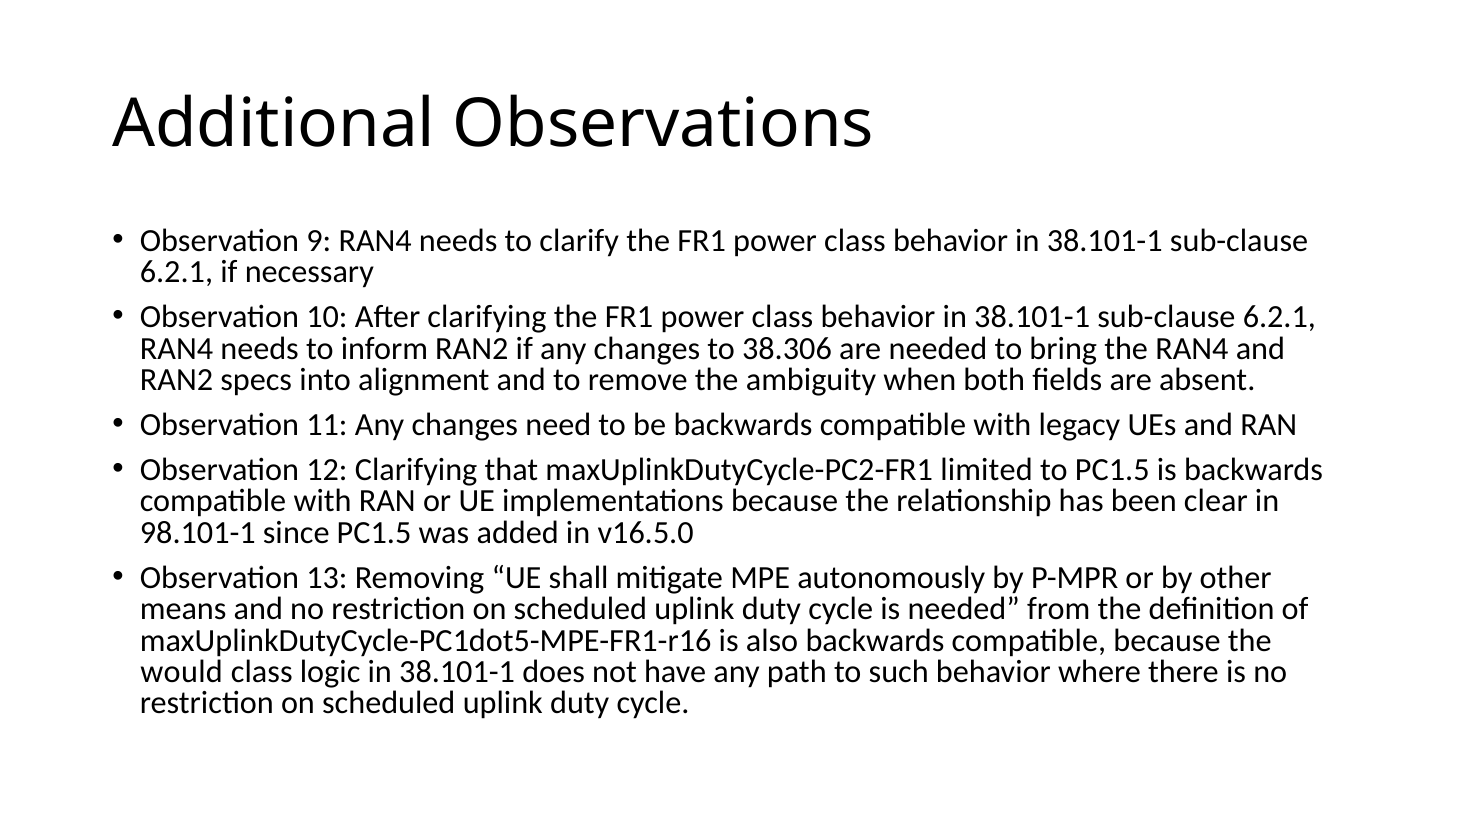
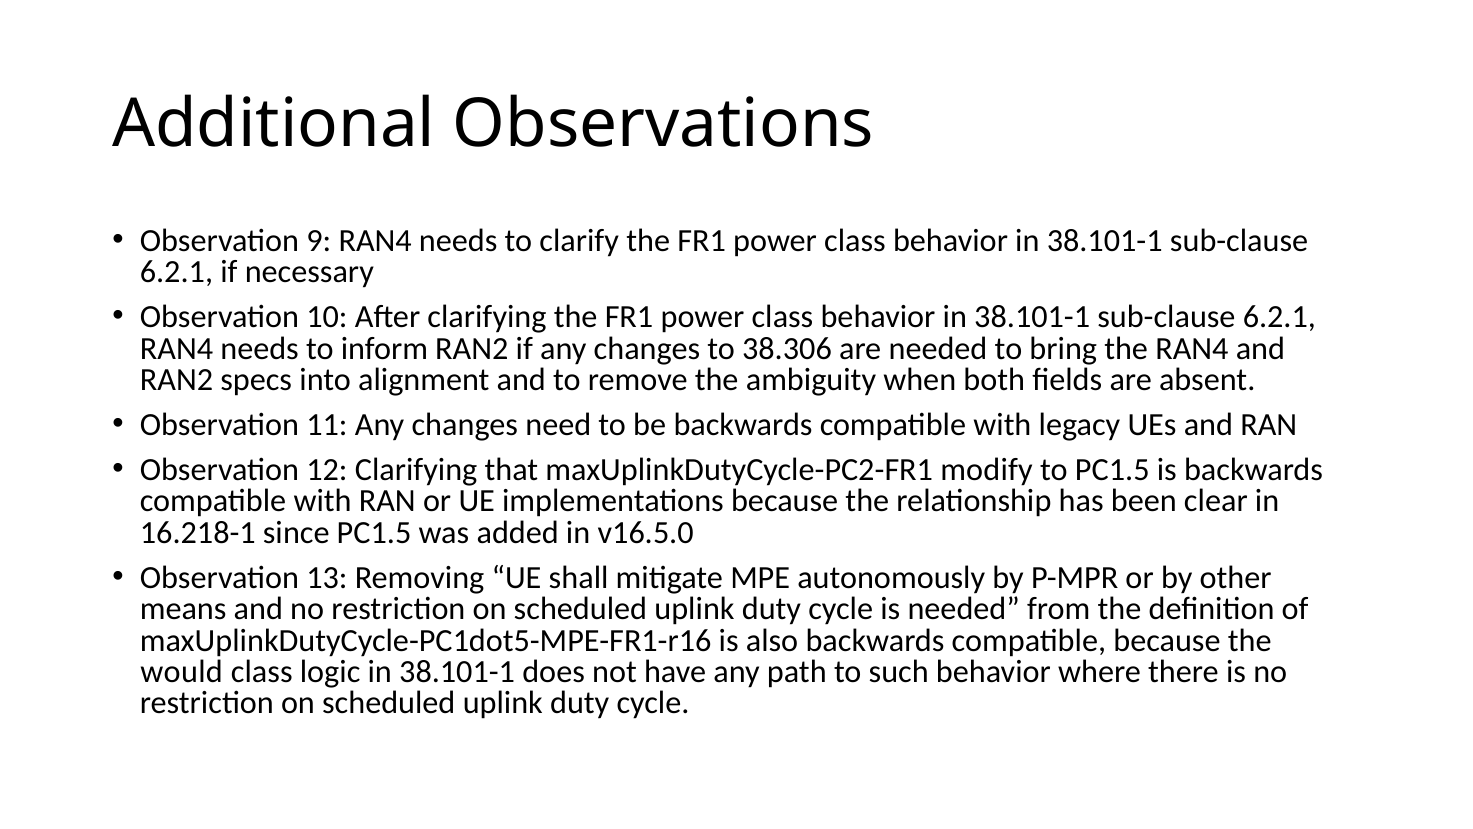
limited: limited -> modify
98.101-1: 98.101-1 -> 16.218-1
